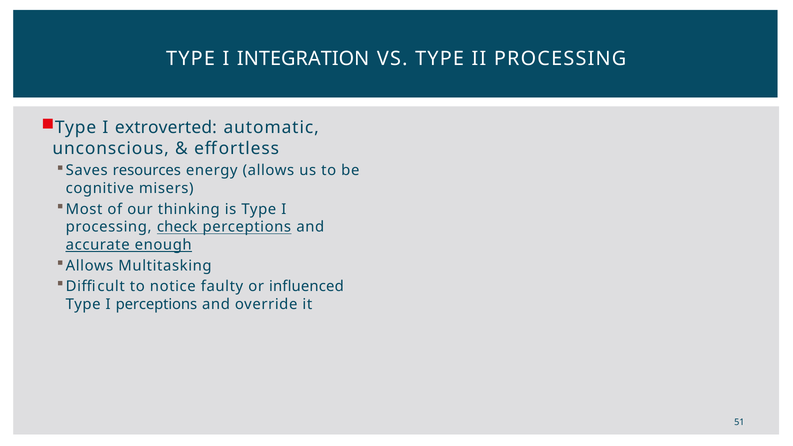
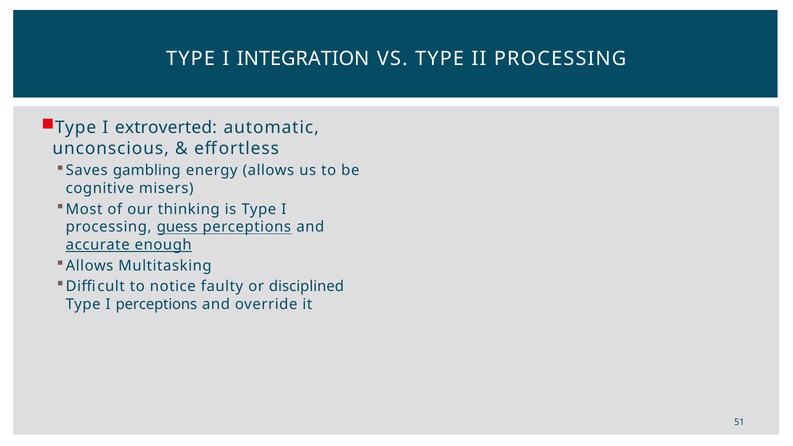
resources: resources -> gambling
check: check -> guess
influenced: influenced -> disciplined
